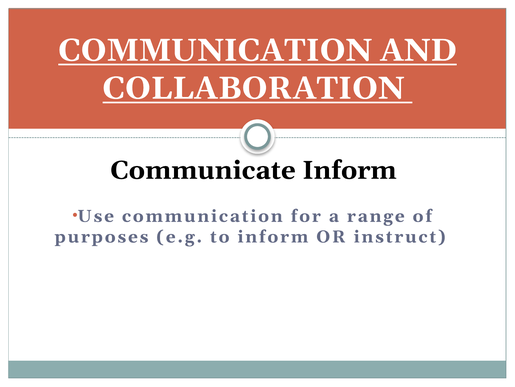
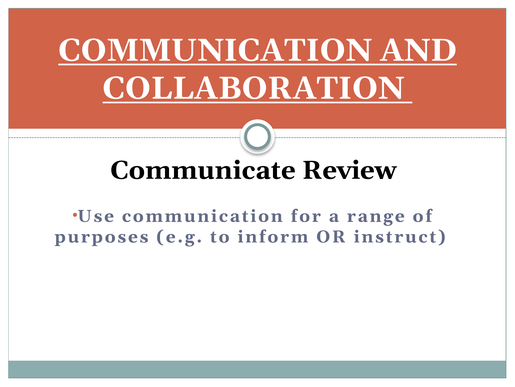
Communicate Inform: Inform -> Review
